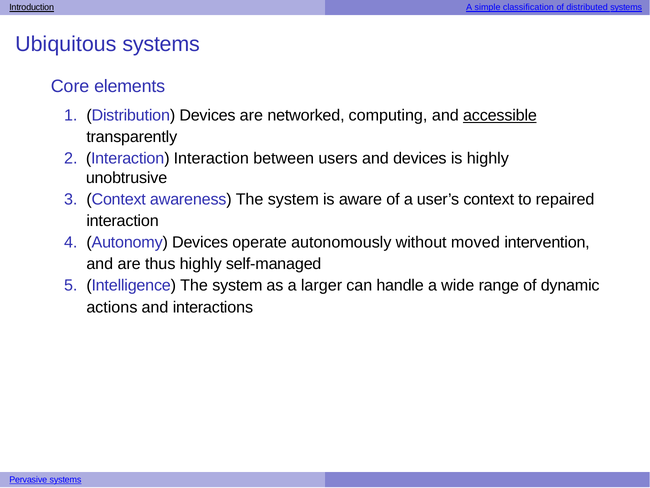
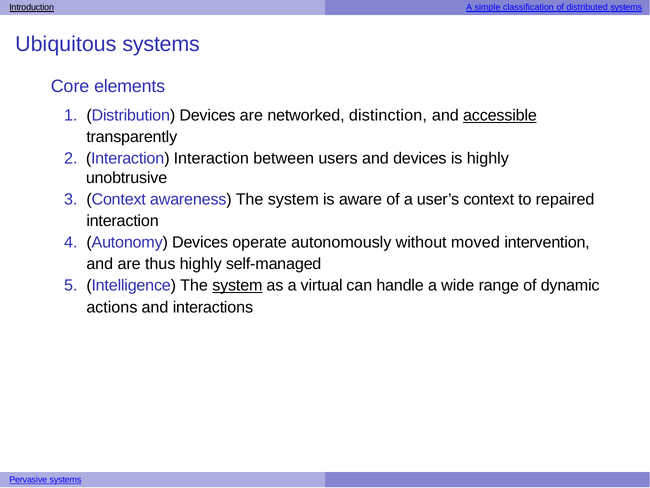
computing: computing -> distinction
system at (237, 286) underline: none -> present
larger: larger -> virtual
